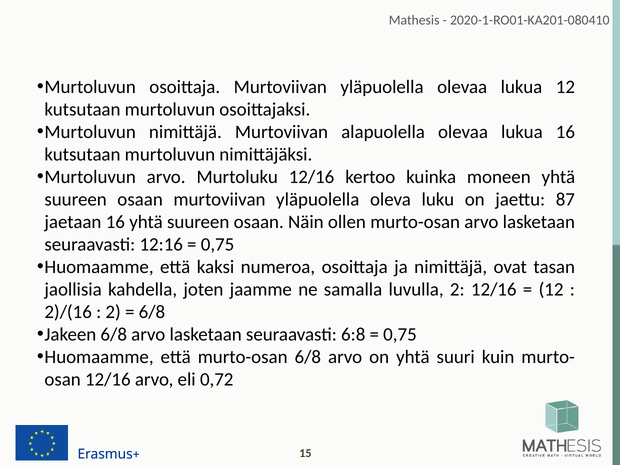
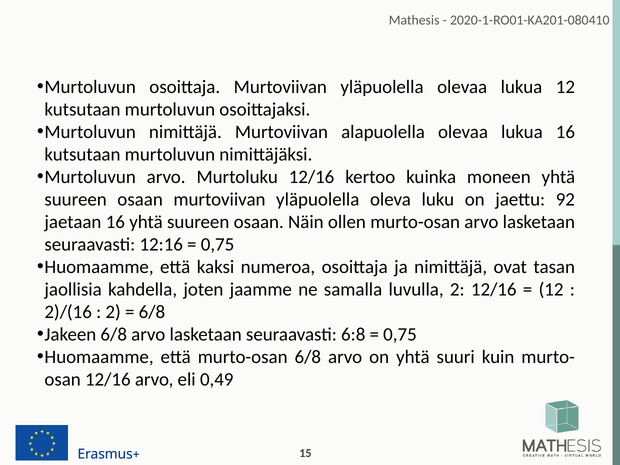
87: 87 -> 92
0,72: 0,72 -> 0,49
